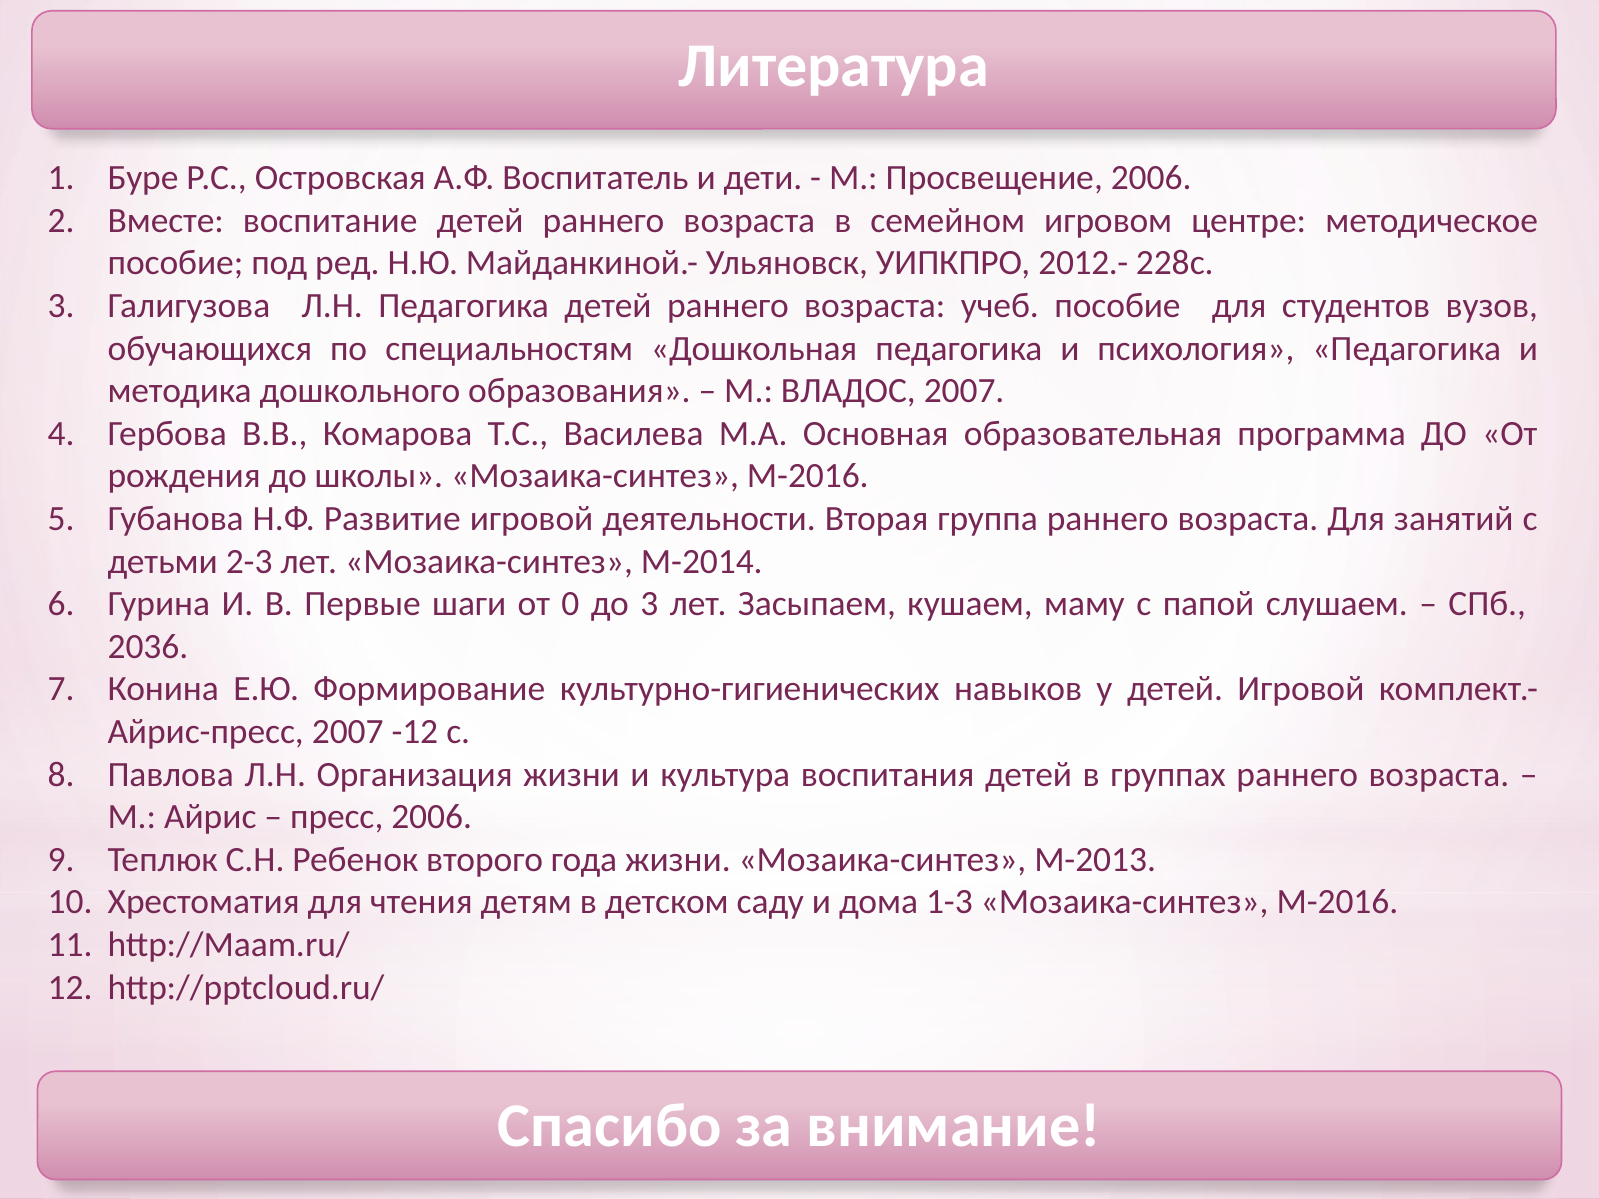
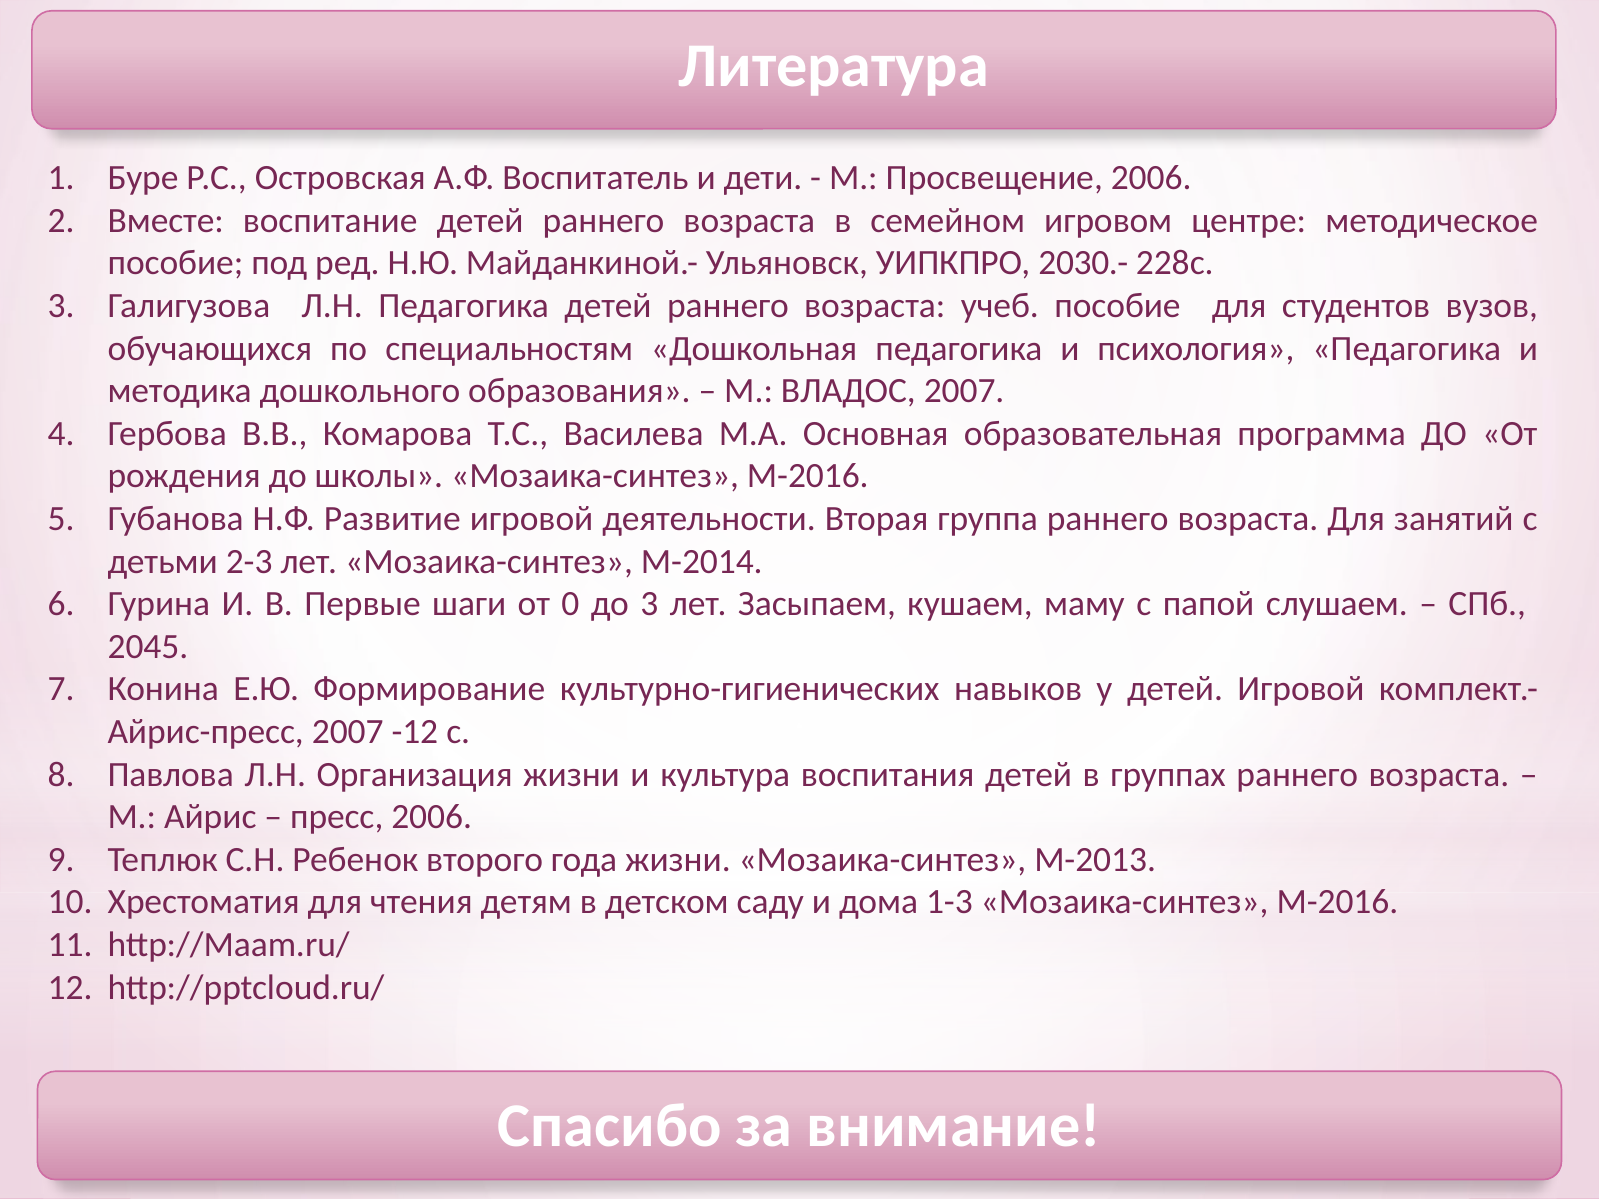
2012.-: 2012.- -> 2030.-
2036: 2036 -> 2045
